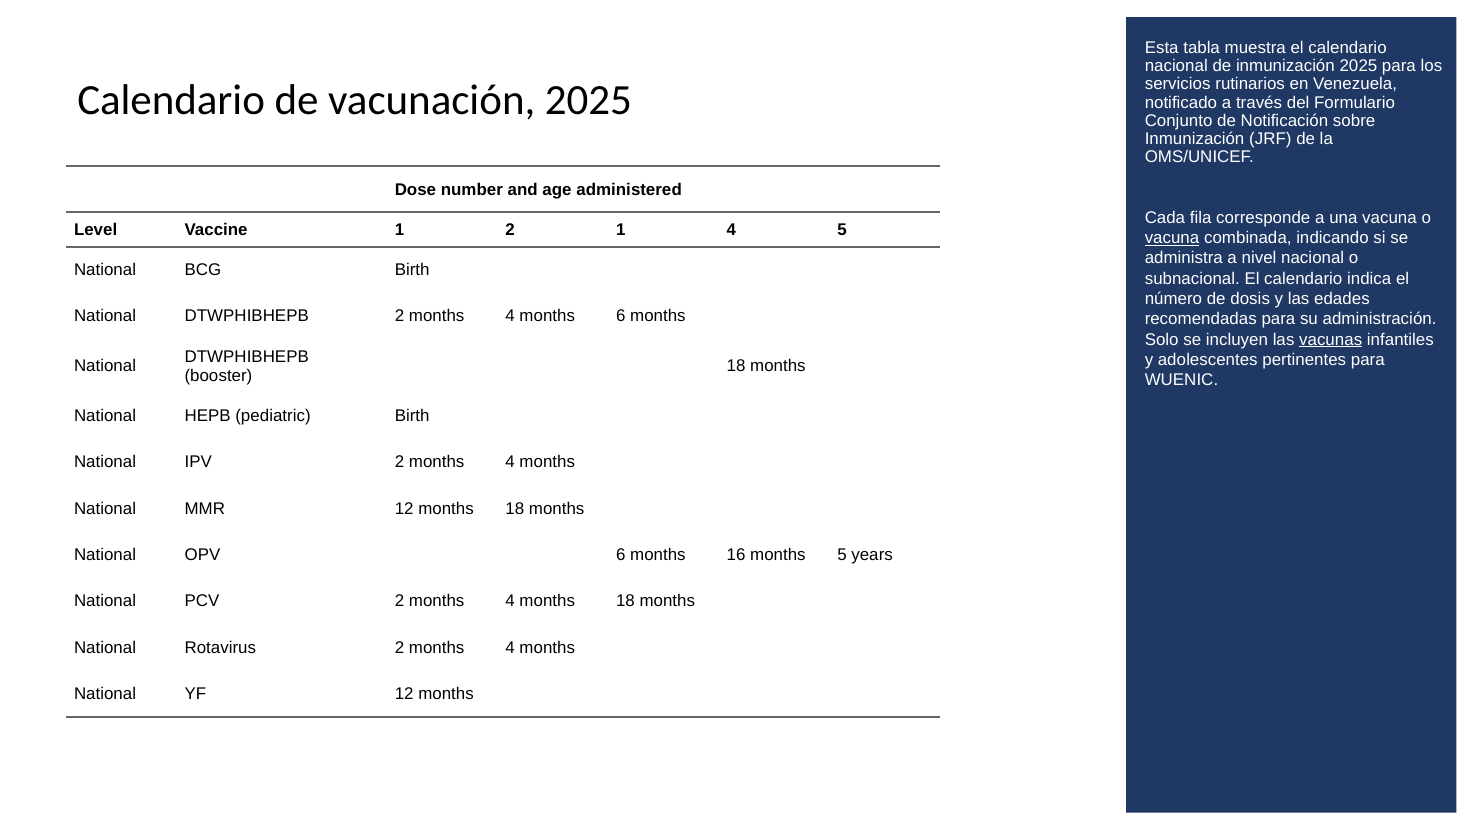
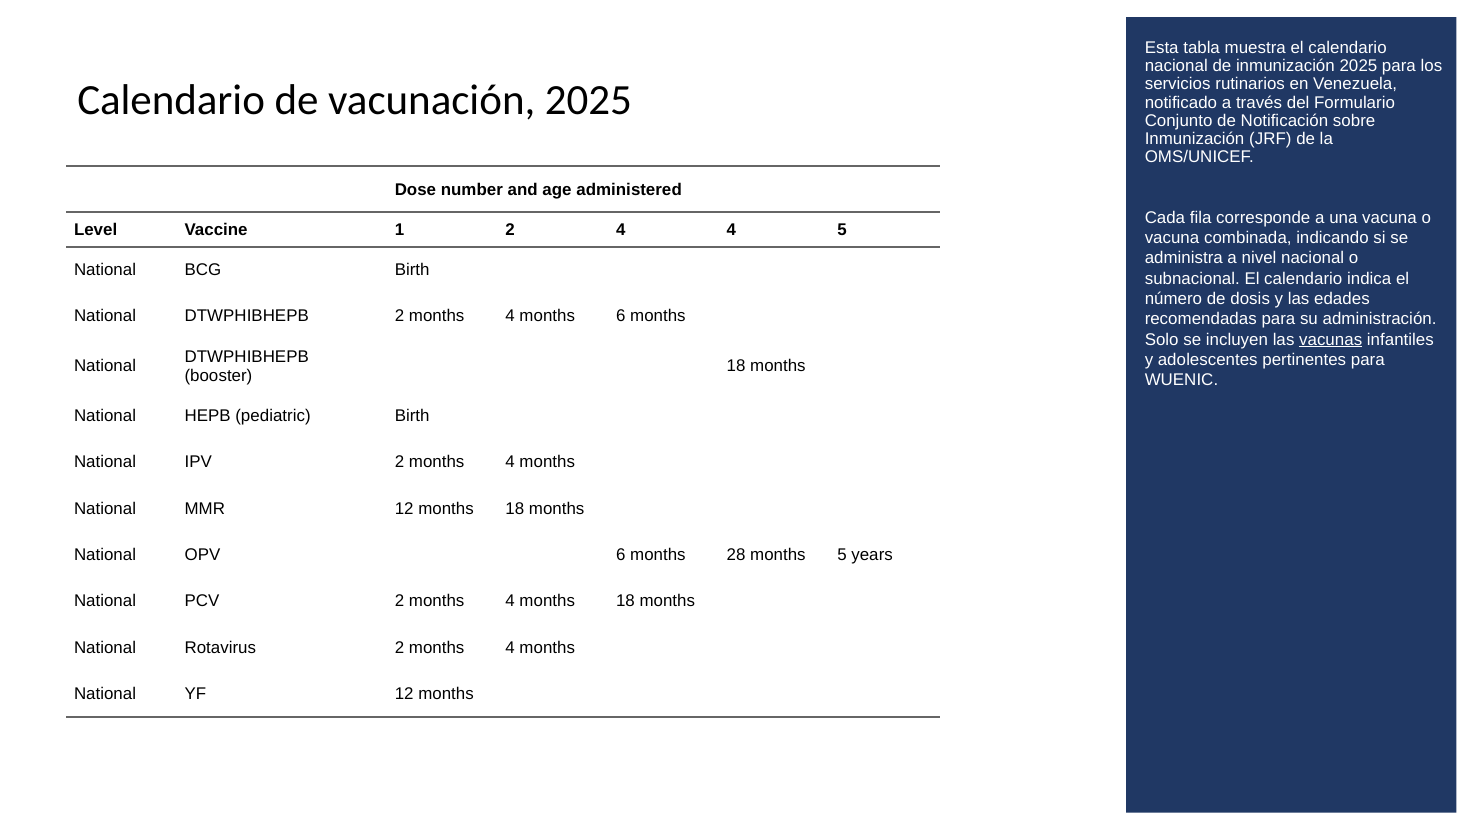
2 1: 1 -> 4
vacuna at (1172, 238) underline: present -> none
16: 16 -> 28
